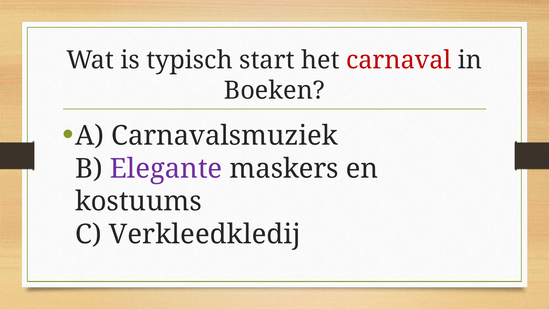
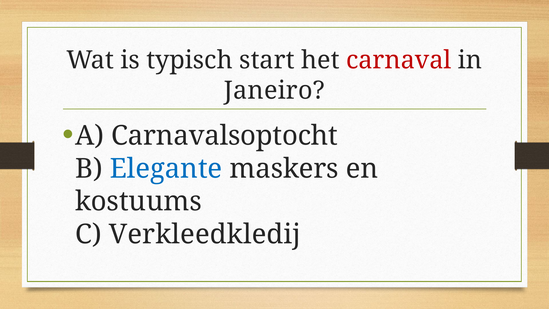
Boeken: Boeken -> Janeiro
Carnavalsmuziek: Carnavalsmuziek -> Carnavalsoptocht
Elegante colour: purple -> blue
